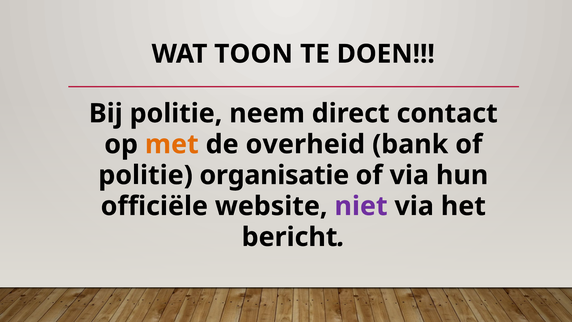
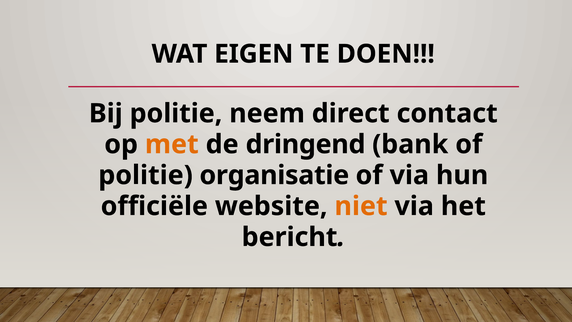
TOON: TOON -> EIGEN
overheid: overheid -> dringend
niet colour: purple -> orange
